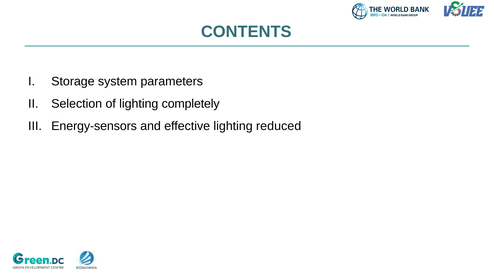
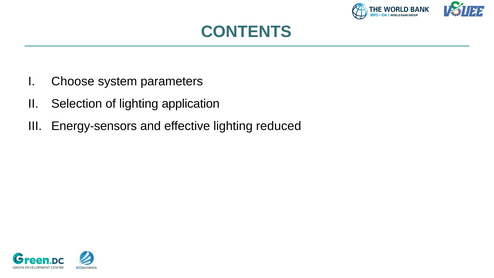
Storage: Storage -> Choose
completely: completely -> application
